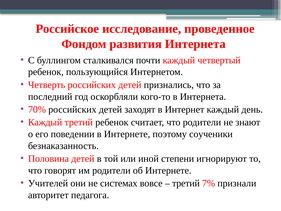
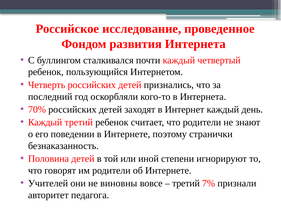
соученики: соученики -> странички
системах: системах -> виновны
